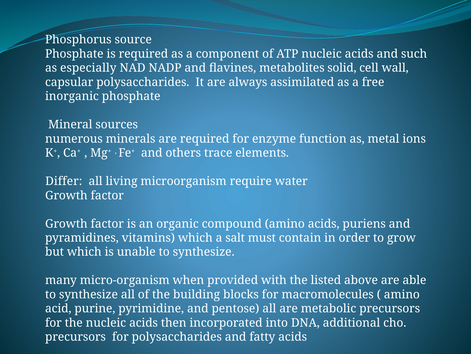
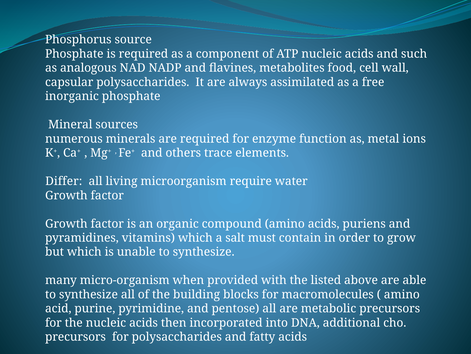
especially: especially -> analogous
solid: solid -> food
